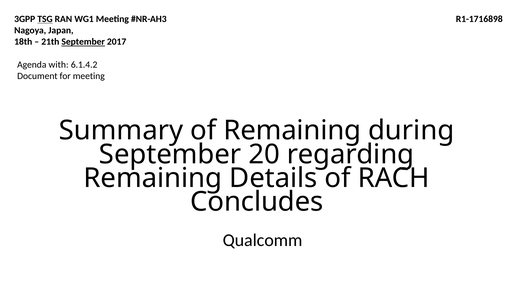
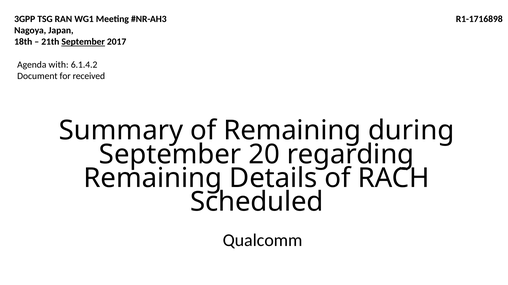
TSG underline: present -> none
for meeting: meeting -> received
Concludes: Concludes -> Scheduled
